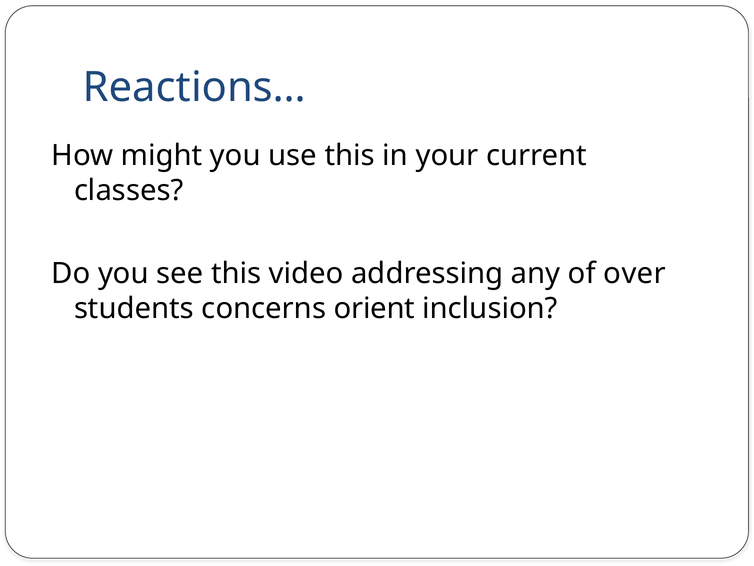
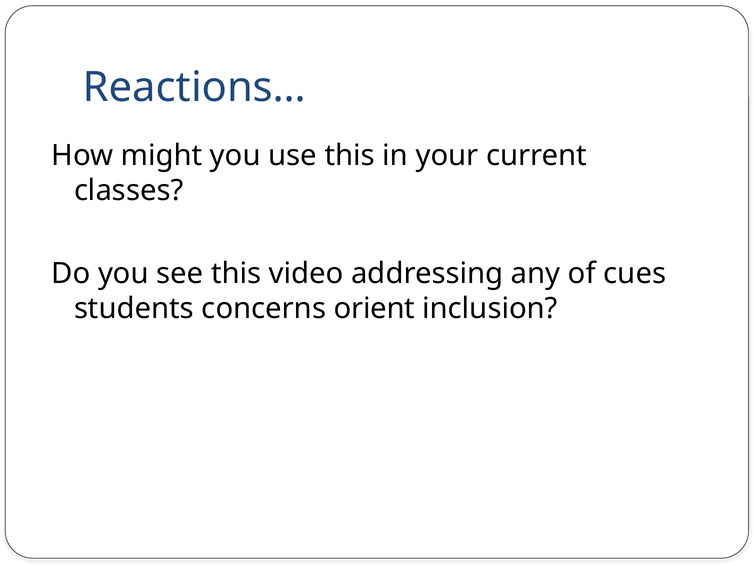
over: over -> cues
